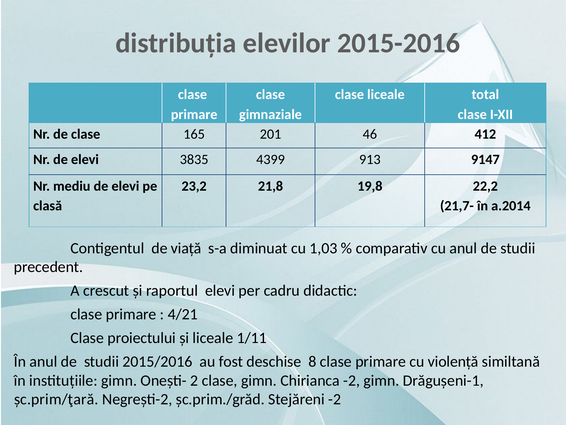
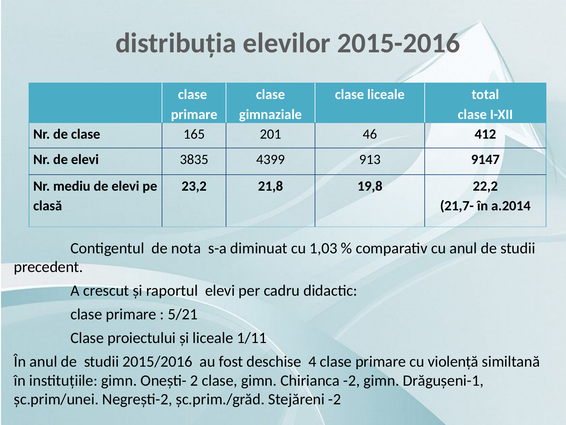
viață: viață -> nota
4/21: 4/21 -> 5/21
8: 8 -> 4
șc.prim/ţară: șc.prim/ţară -> șc.prim/unei
